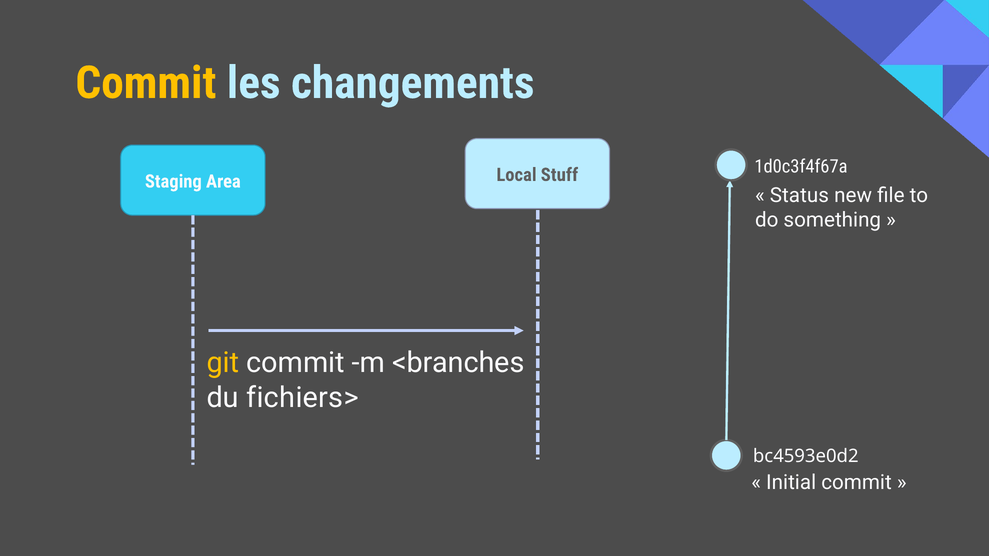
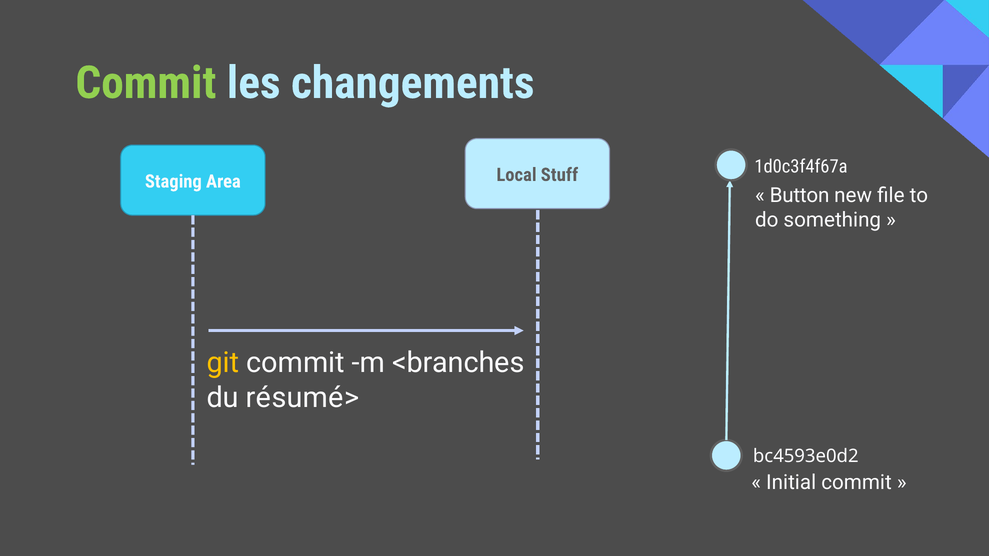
Commit at (146, 83) colour: yellow -> light green
Status: Status -> Button
fichiers>: fichiers> -> résumé>
